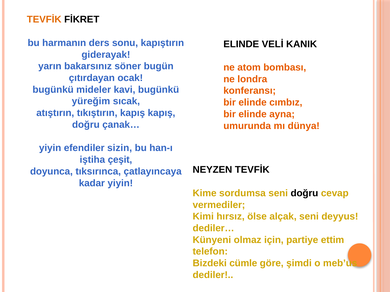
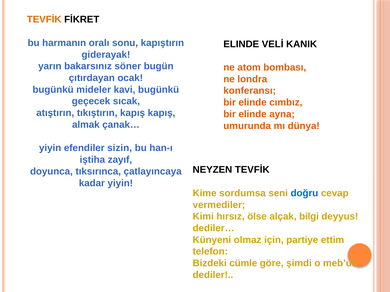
ders: ders -> oralı
yüreğim: yüreğim -> geçecek
doğru at (86, 125): doğru -> almak
çeşit: çeşit -> zayıf
doğru at (304, 193) colour: black -> blue
alçak seni: seni -> bilgi
